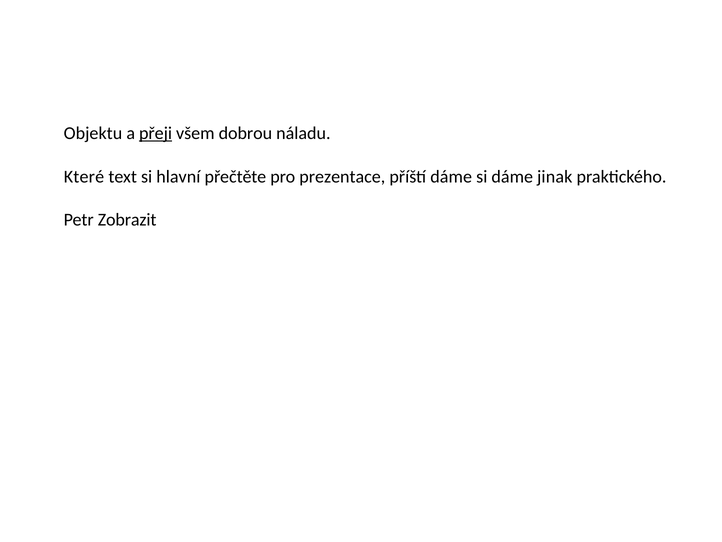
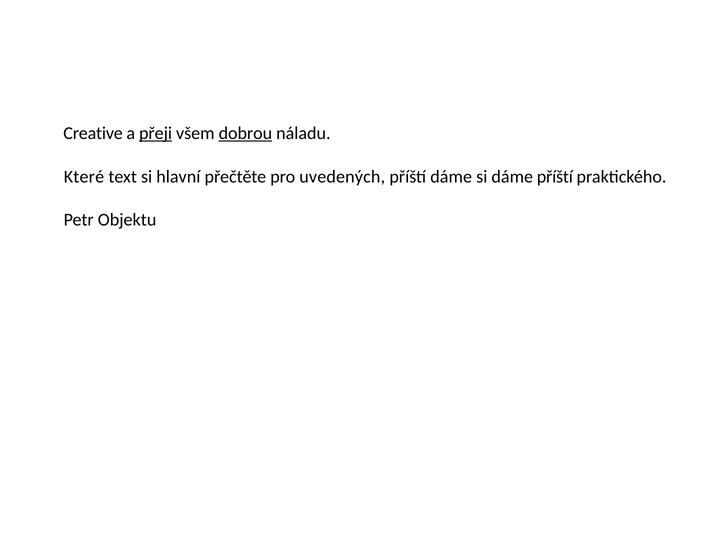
Objektu: Objektu -> Creative
dobrou underline: none -> present
prezentace: prezentace -> uvedených
dáme jinak: jinak -> příští
Zobrazit: Zobrazit -> Objektu
